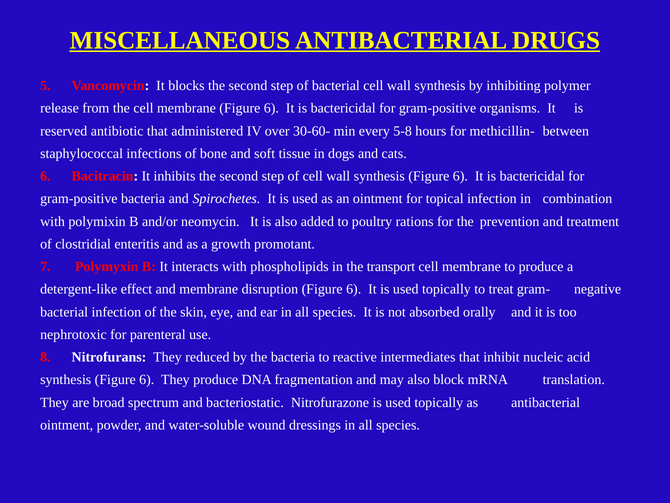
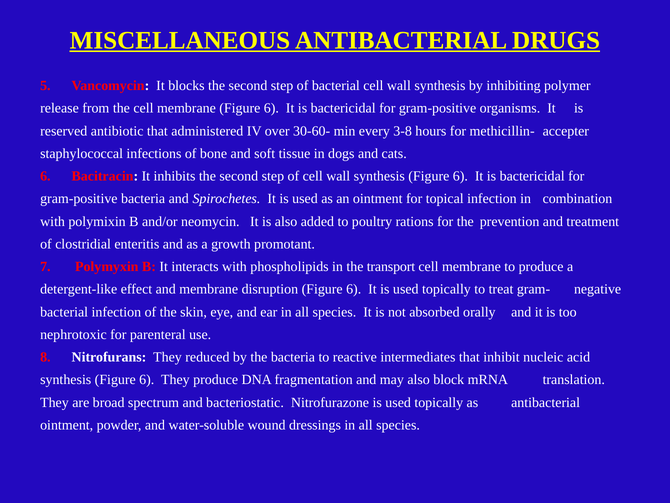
5-8: 5-8 -> 3-8
between: between -> accepter
